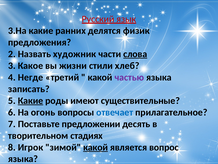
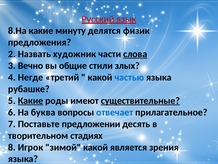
3.На: 3.На -> 8.На
ранних: ранних -> минуту
Какое: Какое -> Вечно
жизни: жизни -> общие
хлеб: хлеб -> злых
частью colour: purple -> blue
записать: записать -> рубашке
существительные underline: none -> present
огонь: огонь -> буква
какой at (96, 147) underline: present -> none
вопрос: вопрос -> зрения
